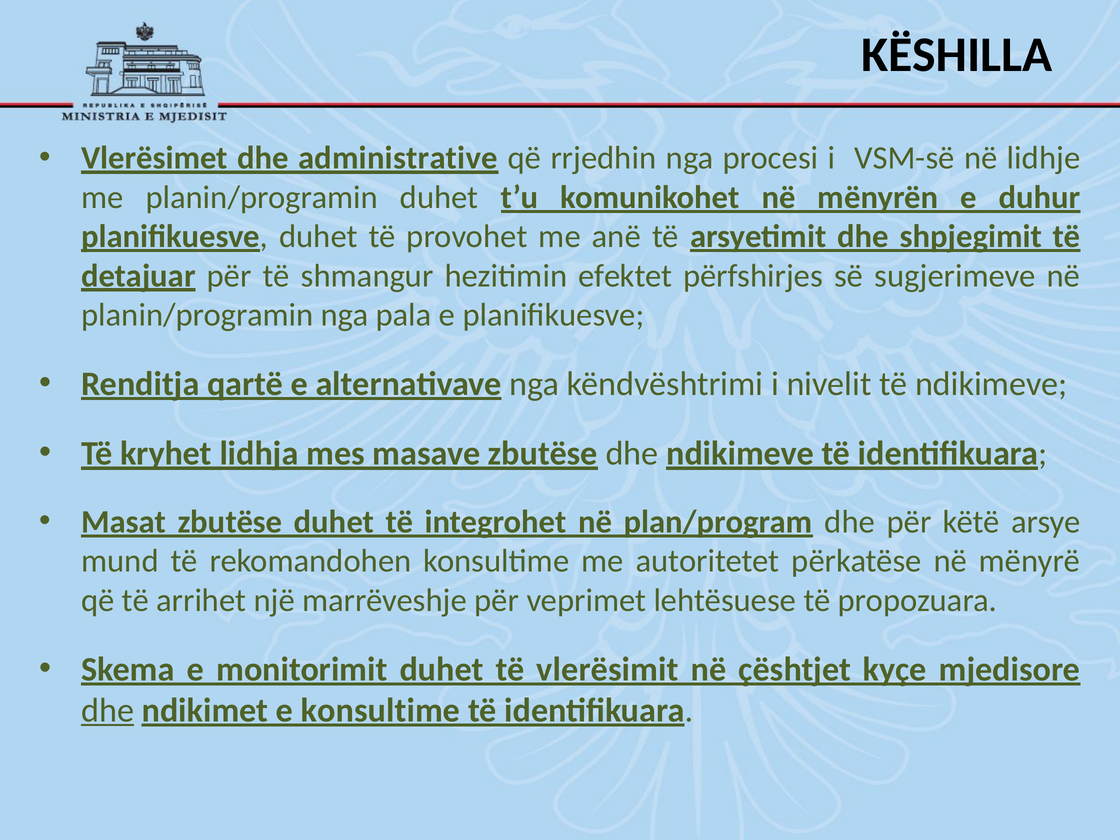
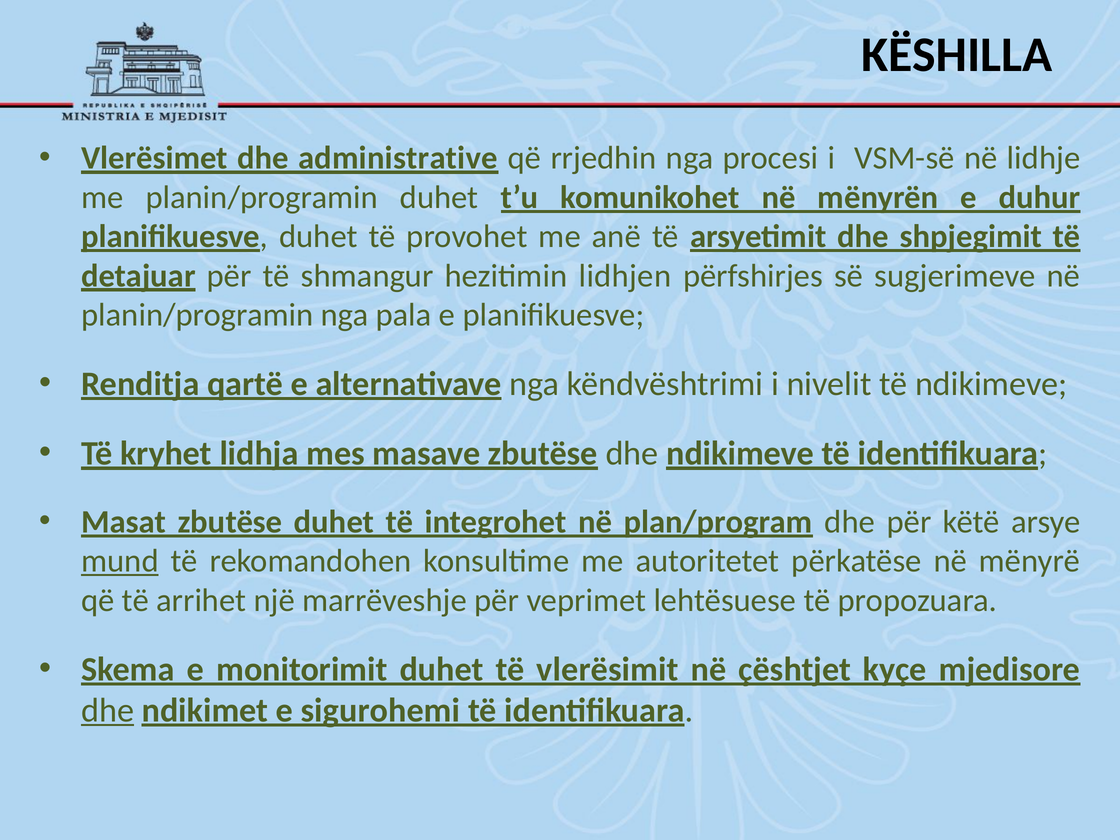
efektet: efektet -> lidhjen
mund underline: none -> present
e konsultime: konsultime -> sigurohemi
